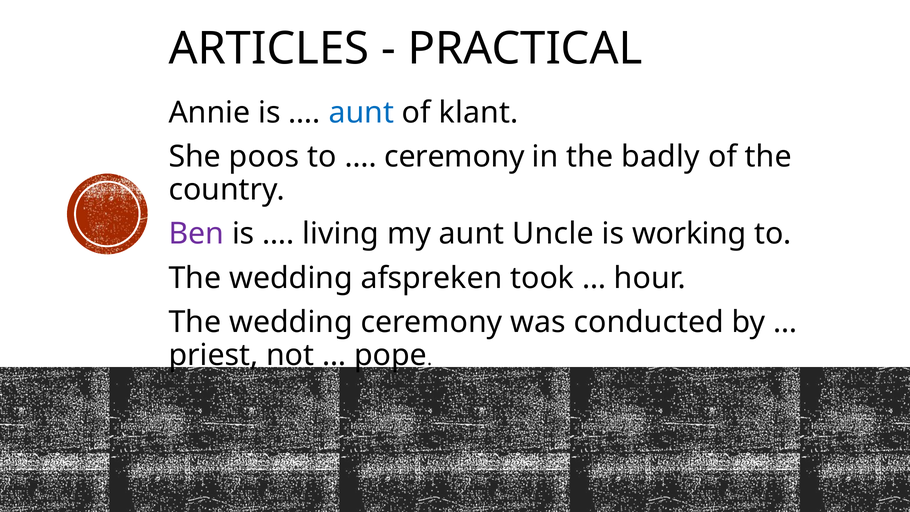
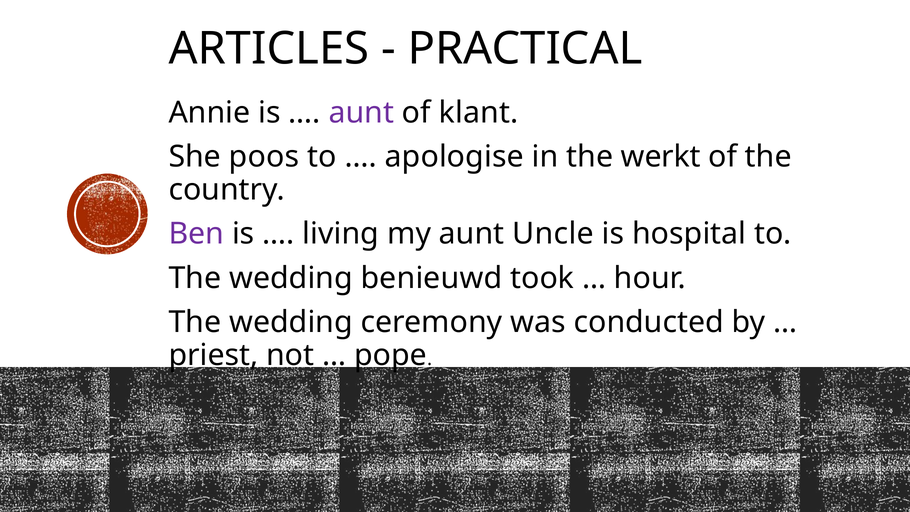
aunt at (361, 113) colour: blue -> purple
ceremony at (454, 157): ceremony -> apologise
badly: badly -> werkt
working: working -> hospital
afspreken: afspreken -> benieuwd
